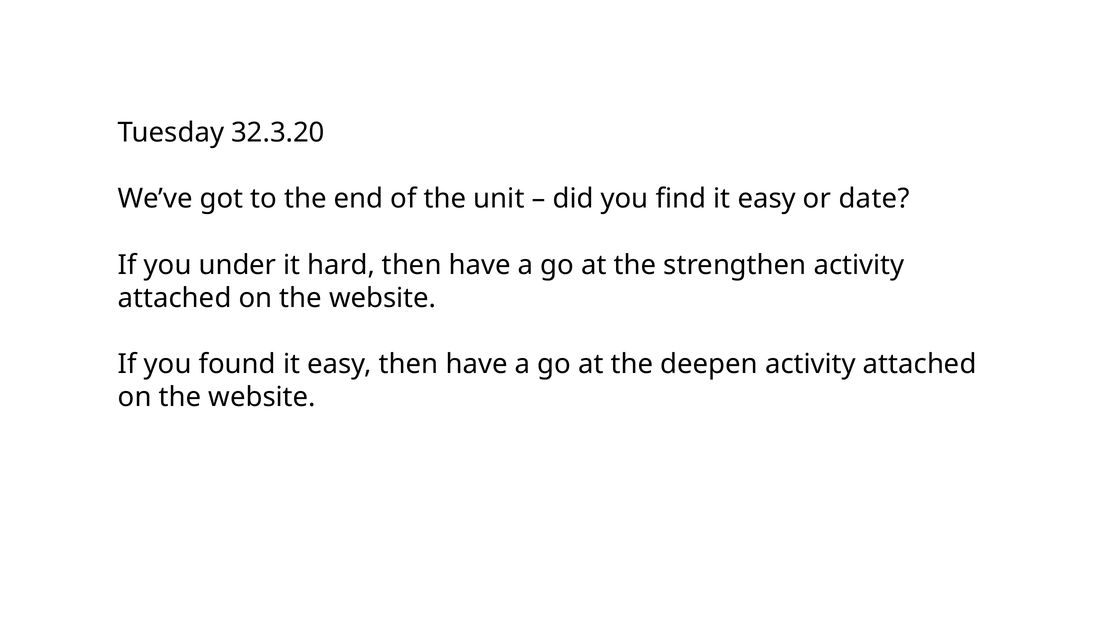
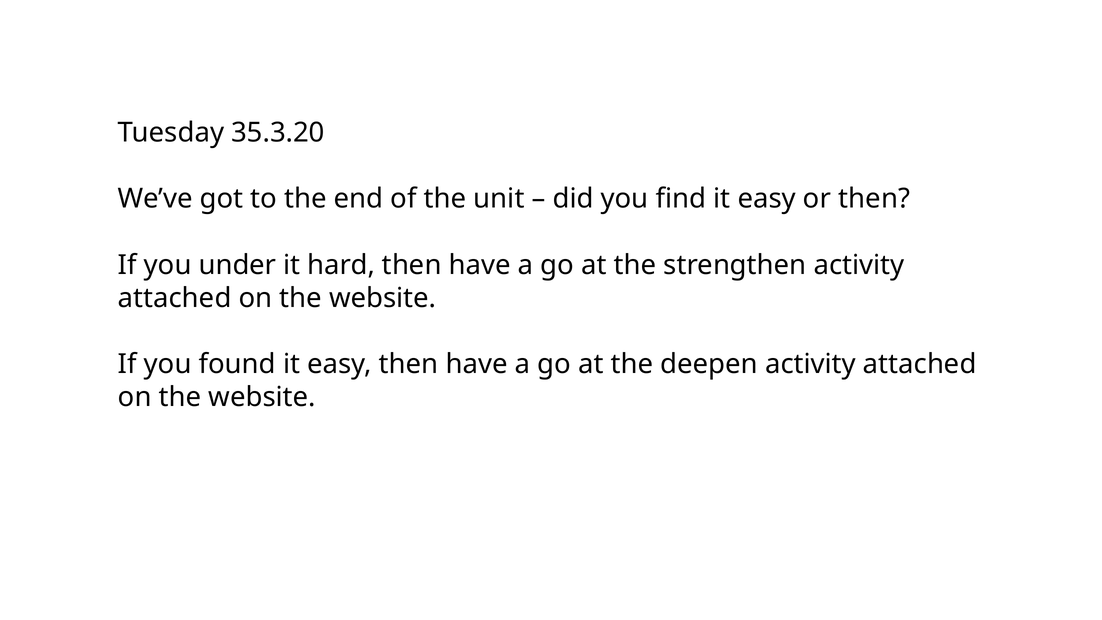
32.3.20: 32.3.20 -> 35.3.20
or date: date -> then
